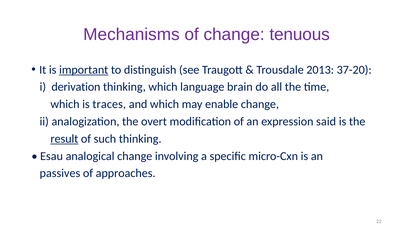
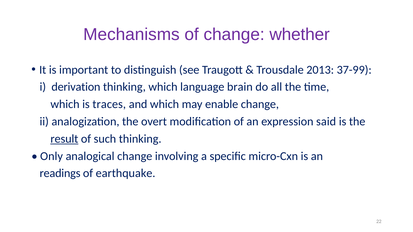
tenuous: tenuous -> whether
important underline: present -> none
37-20: 37-20 -> 37-99
Esau: Esau -> Only
passives: passives -> readings
approaches: approaches -> earthquake
